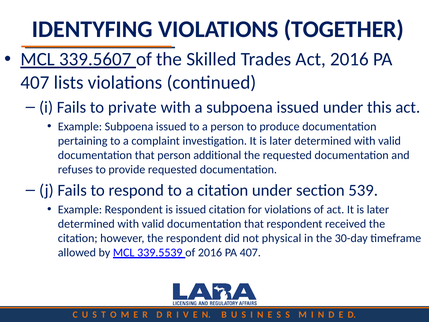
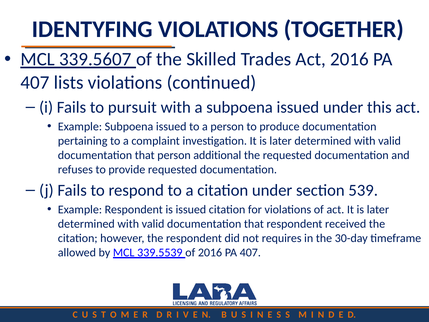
private: private -> pursuit
physical: physical -> requires
